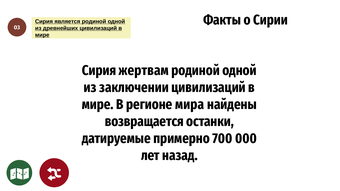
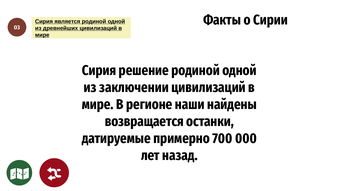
жертвам: жертвам -> решение
мира: мира -> наши
